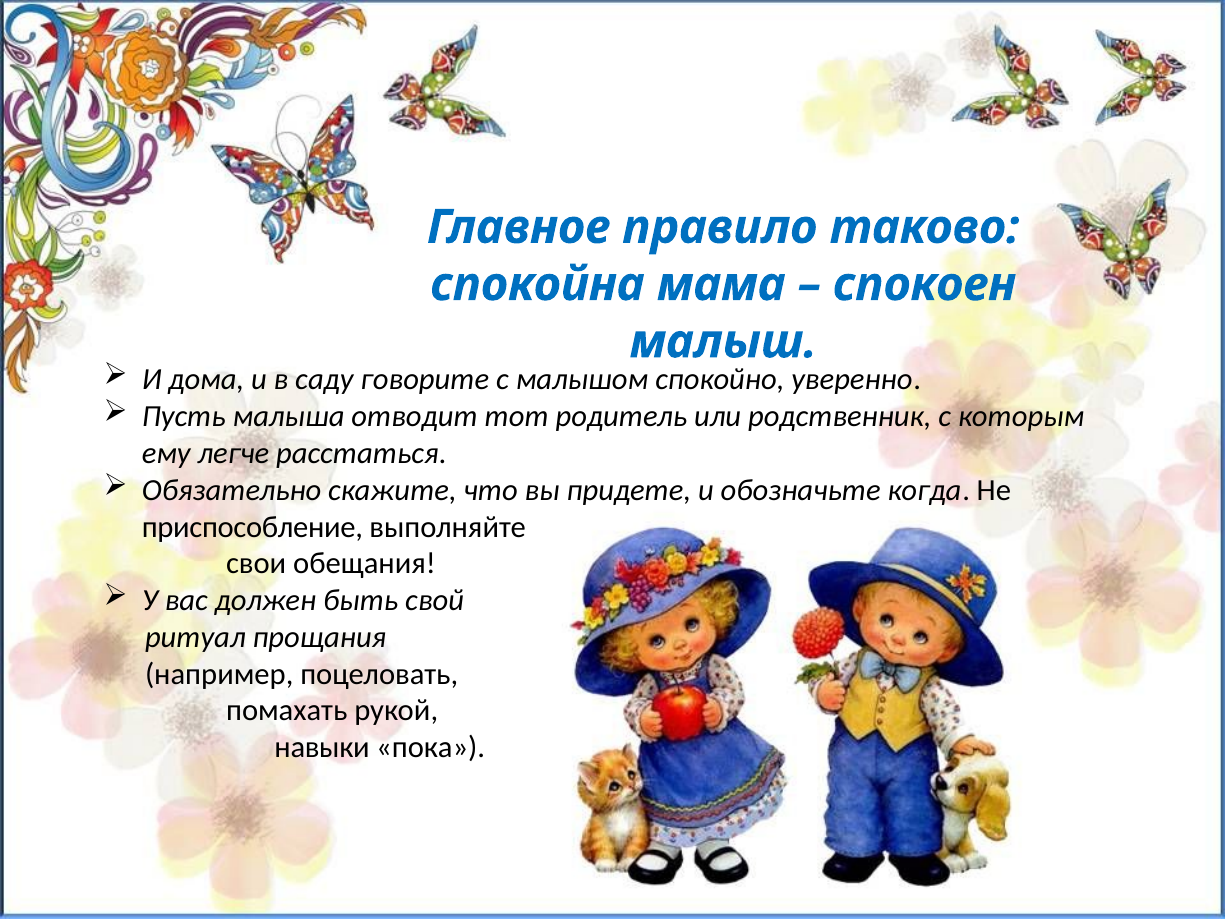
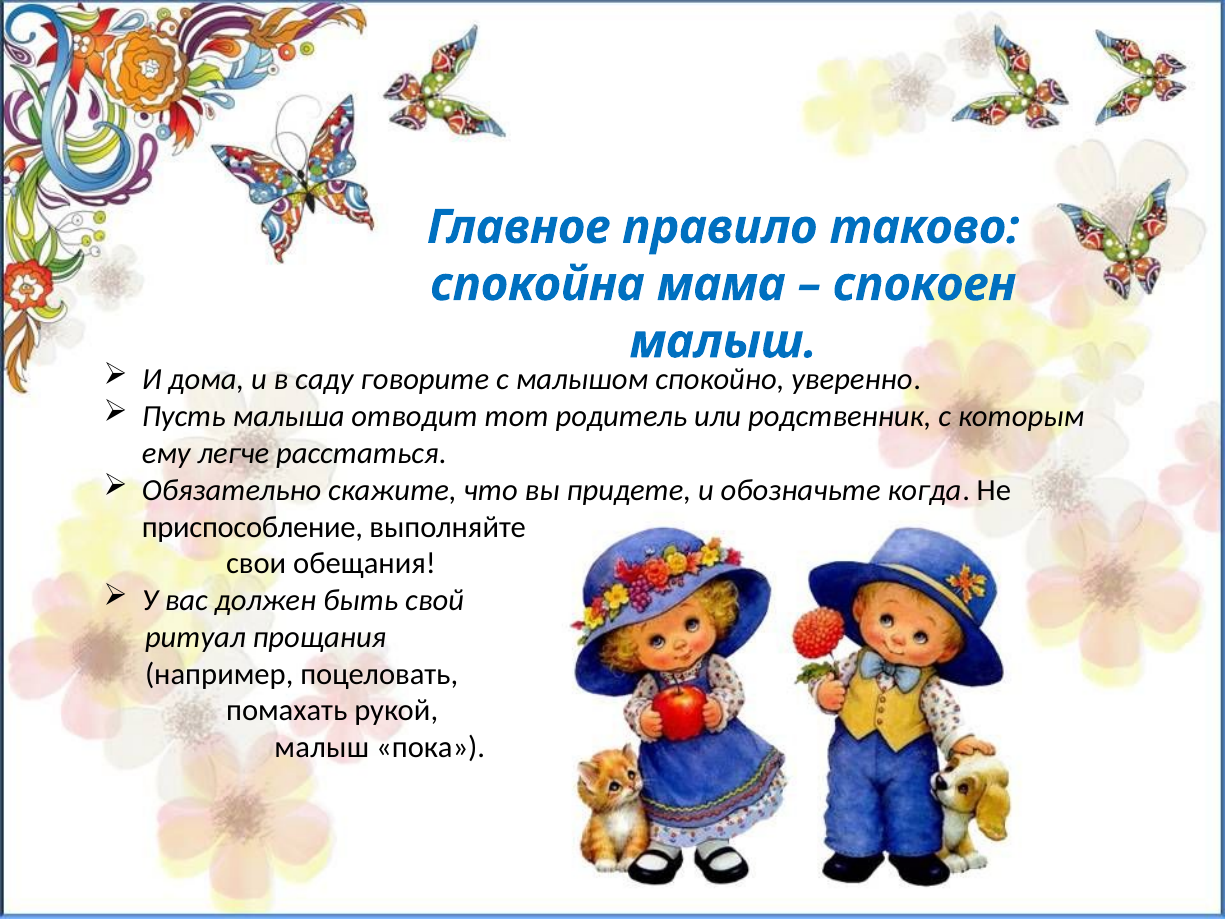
навыки at (322, 747): навыки -> малыш
